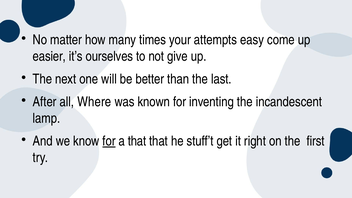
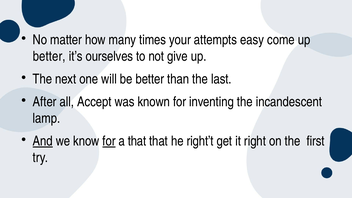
easier at (49, 56): easier -> better
Where: Where -> Accept
And underline: none -> present
stuff’t: stuff’t -> right’t
